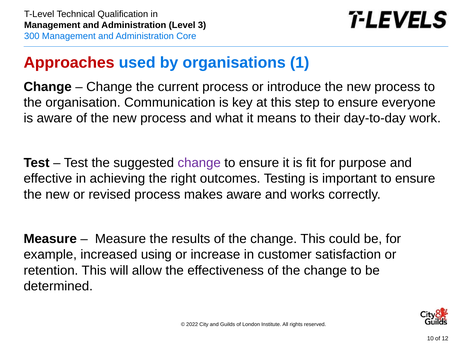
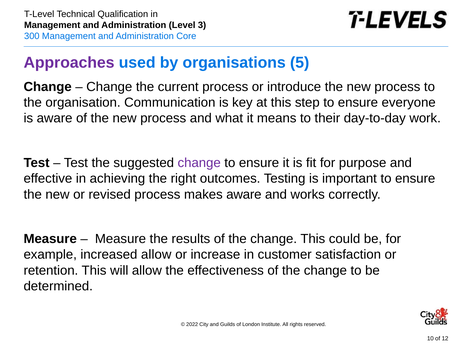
Approaches colour: red -> purple
1: 1 -> 5
increased using: using -> allow
